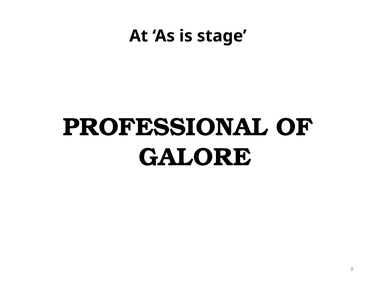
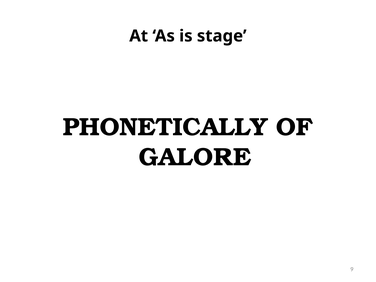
PROFESSIONAL: PROFESSIONAL -> PHONETICALLY
